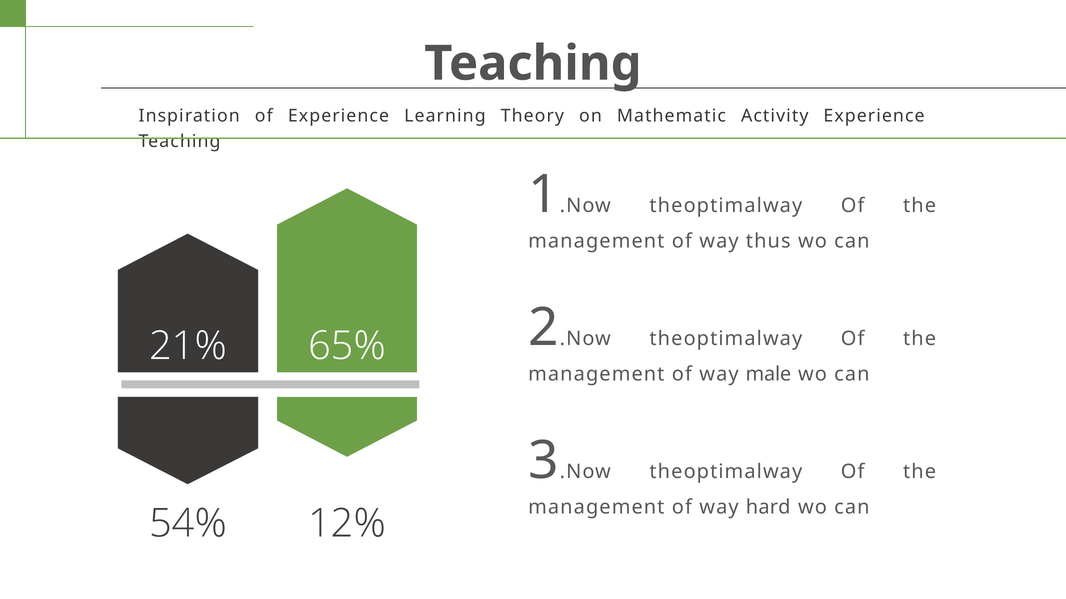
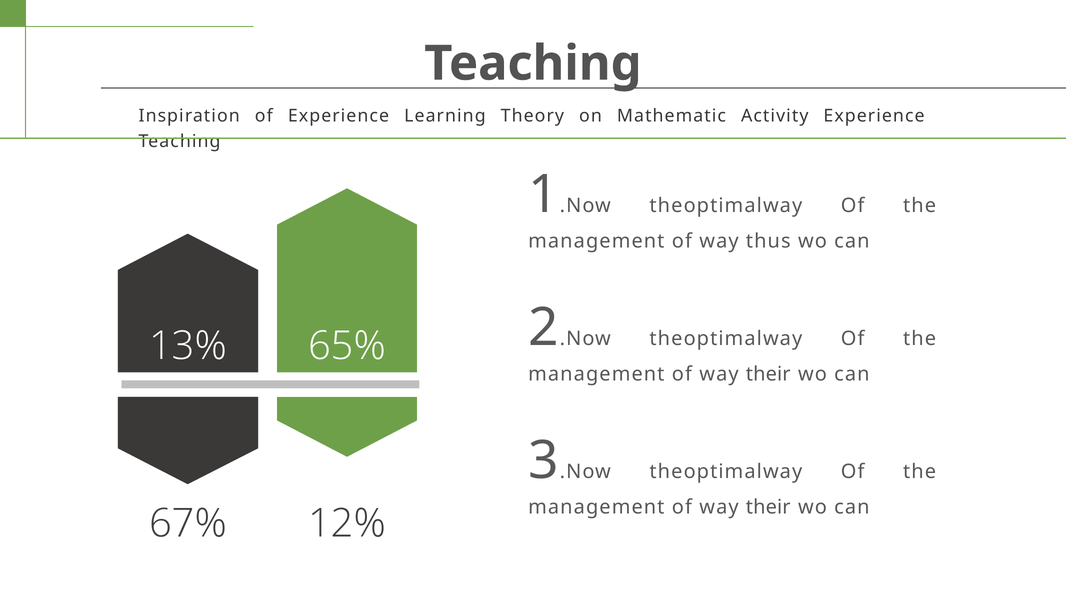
21%: 21% -> 13%
male at (768, 374): male -> their
hard at (768, 507): hard -> their
54%: 54% -> 67%
